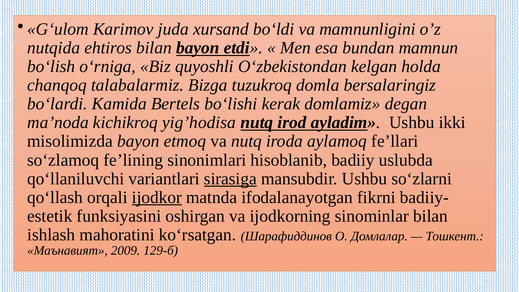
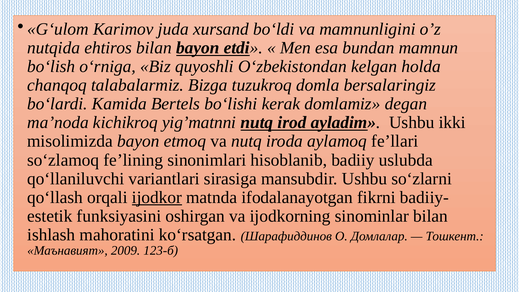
yig’hodisa: yig’hodisa -> yig’matnni
sirasiga underline: present -> none
129-б: 129-б -> 123-б
